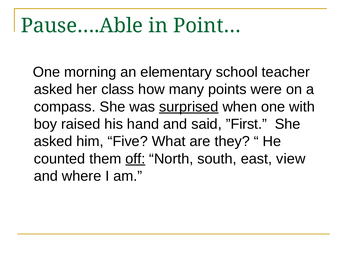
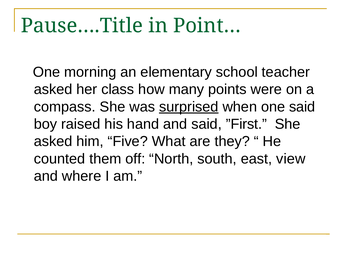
Pause….Able: Pause….Able -> Pause….Title
one with: with -> said
off underline: present -> none
